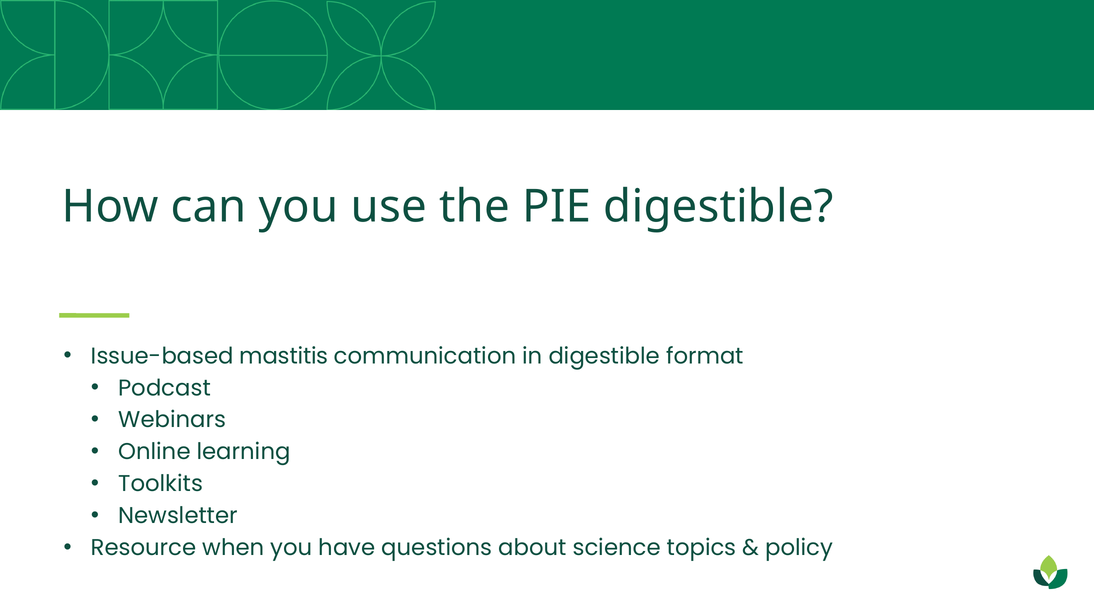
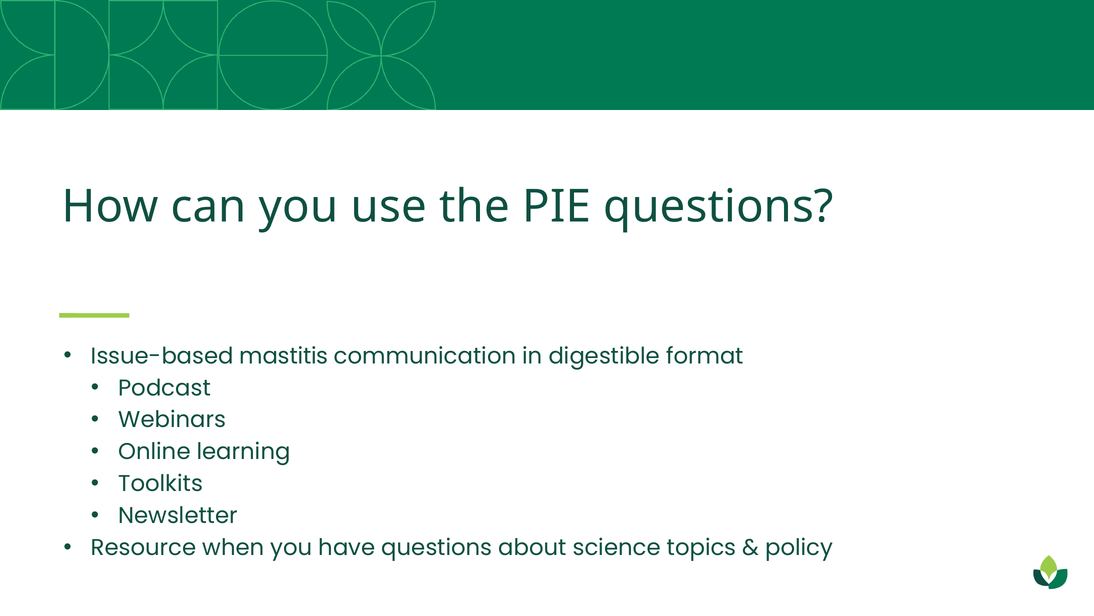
PIE digestible: digestible -> questions
